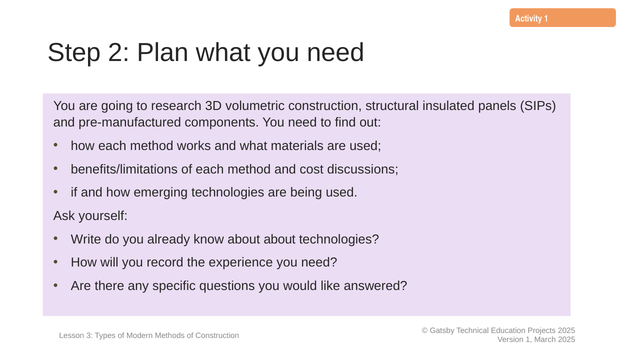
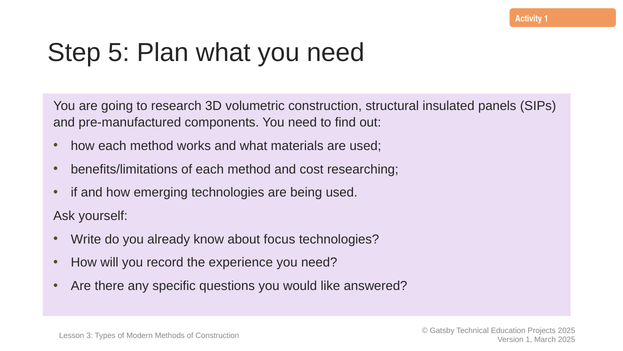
2: 2 -> 5
discussions: discussions -> researching
about about: about -> focus
